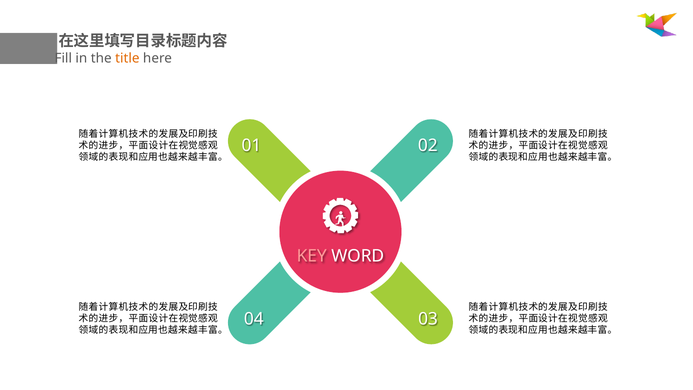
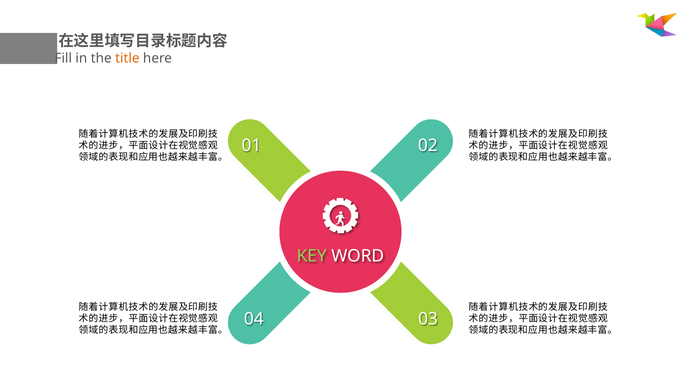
KEY colour: pink -> light green
